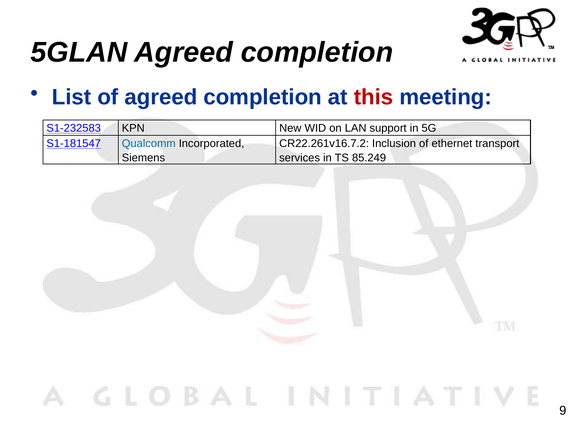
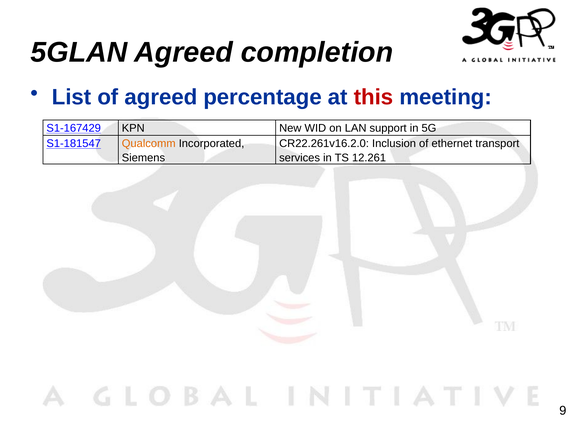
of agreed completion: completion -> percentage
S1-232583: S1-232583 -> S1-167429
Qualcomm colour: blue -> orange
CR22.261v16.7.2: CR22.261v16.7.2 -> CR22.261v16.2.0
85.249: 85.249 -> 12.261
